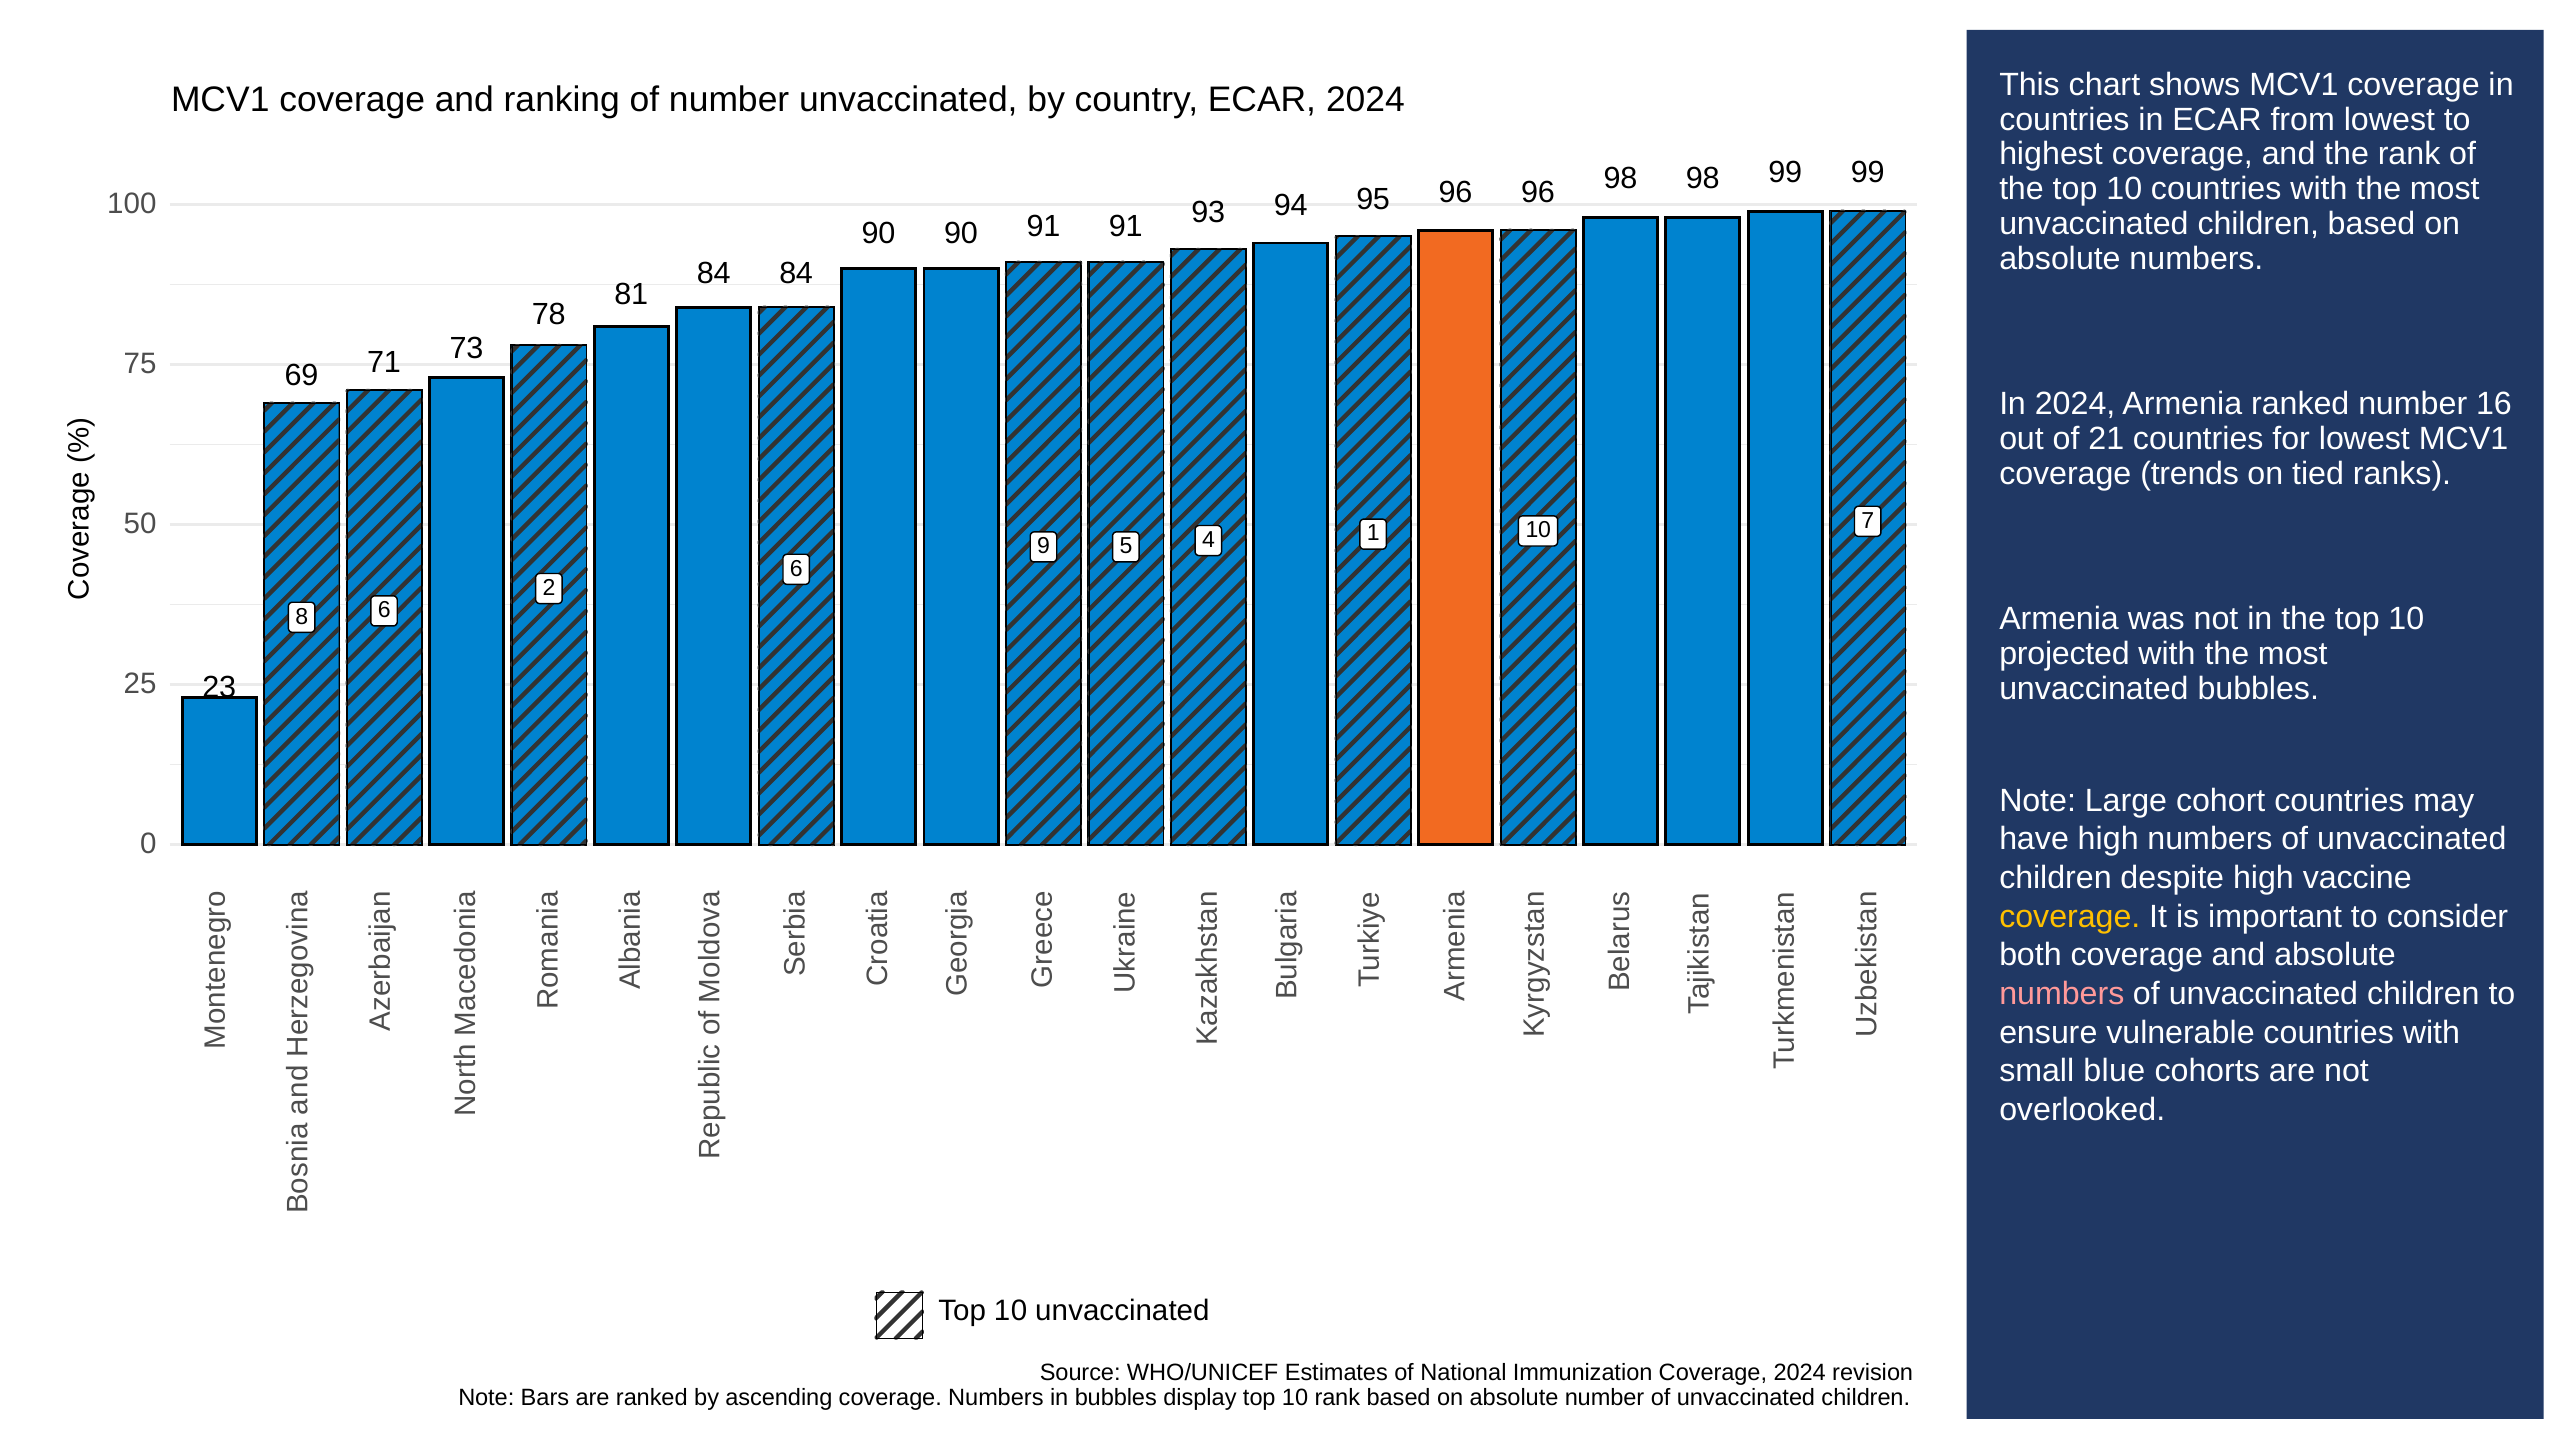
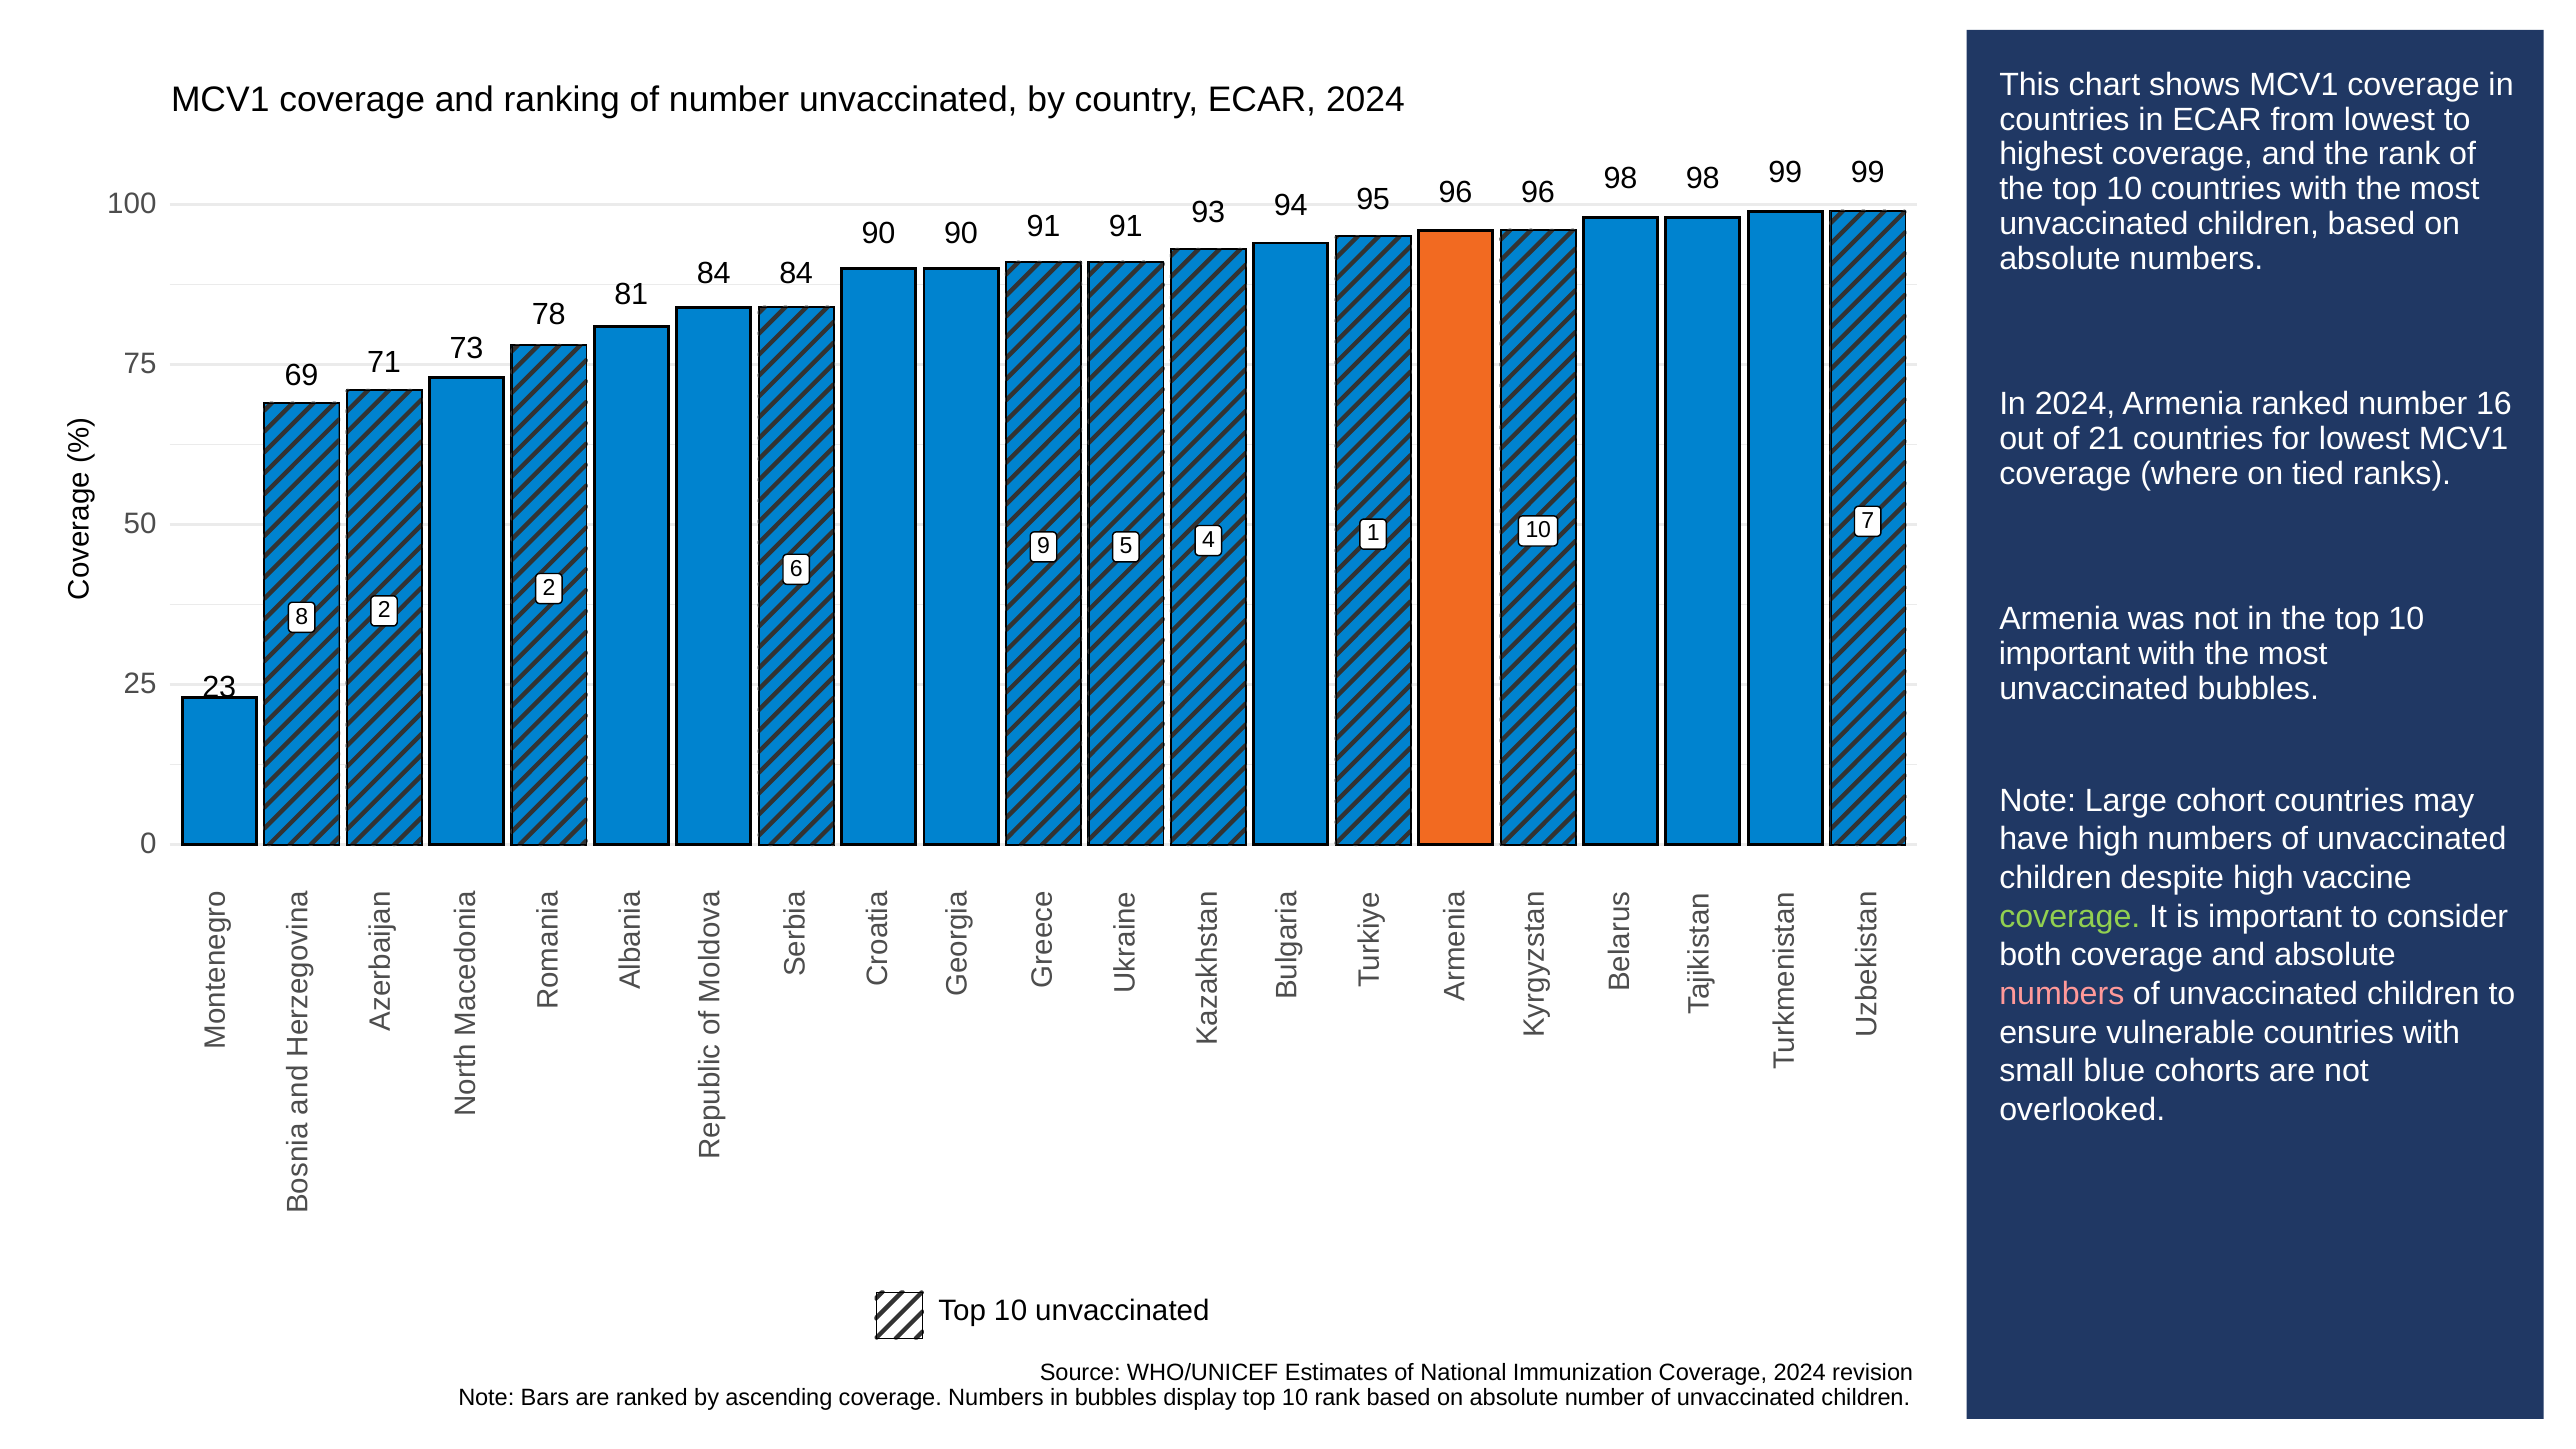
trends: trends -> where
8 6: 6 -> 2
projected at (2065, 654): projected -> important
coverage at (2070, 917) colour: yellow -> light green
